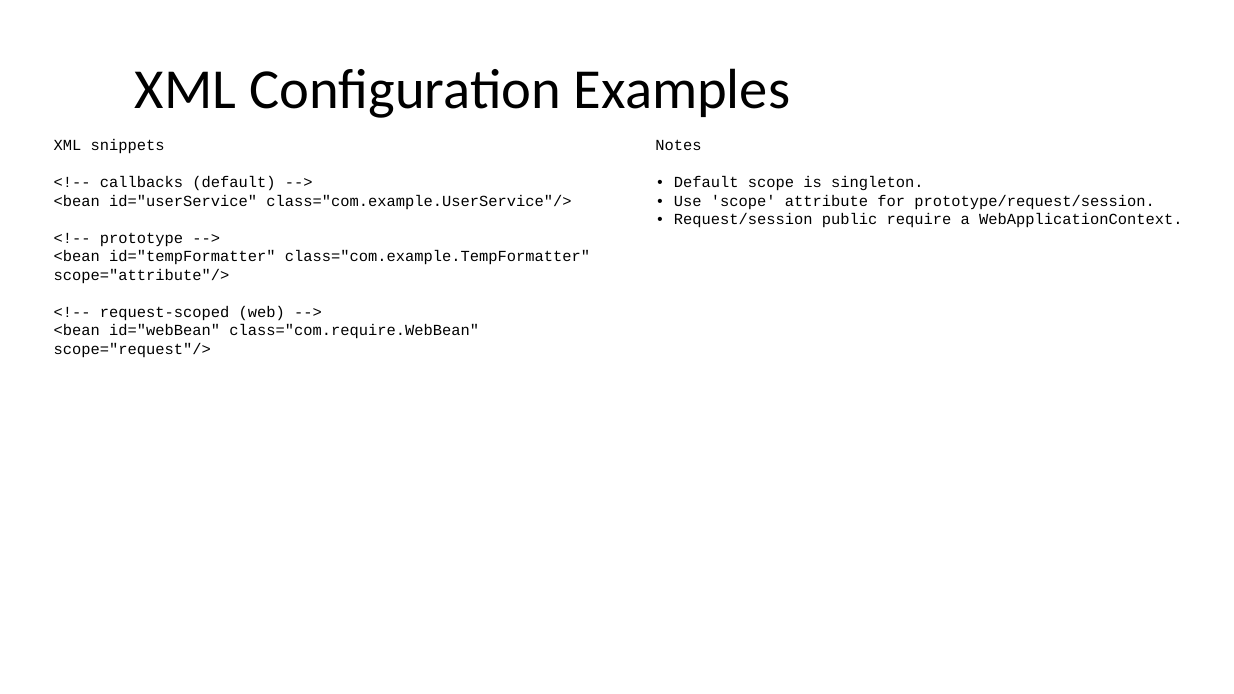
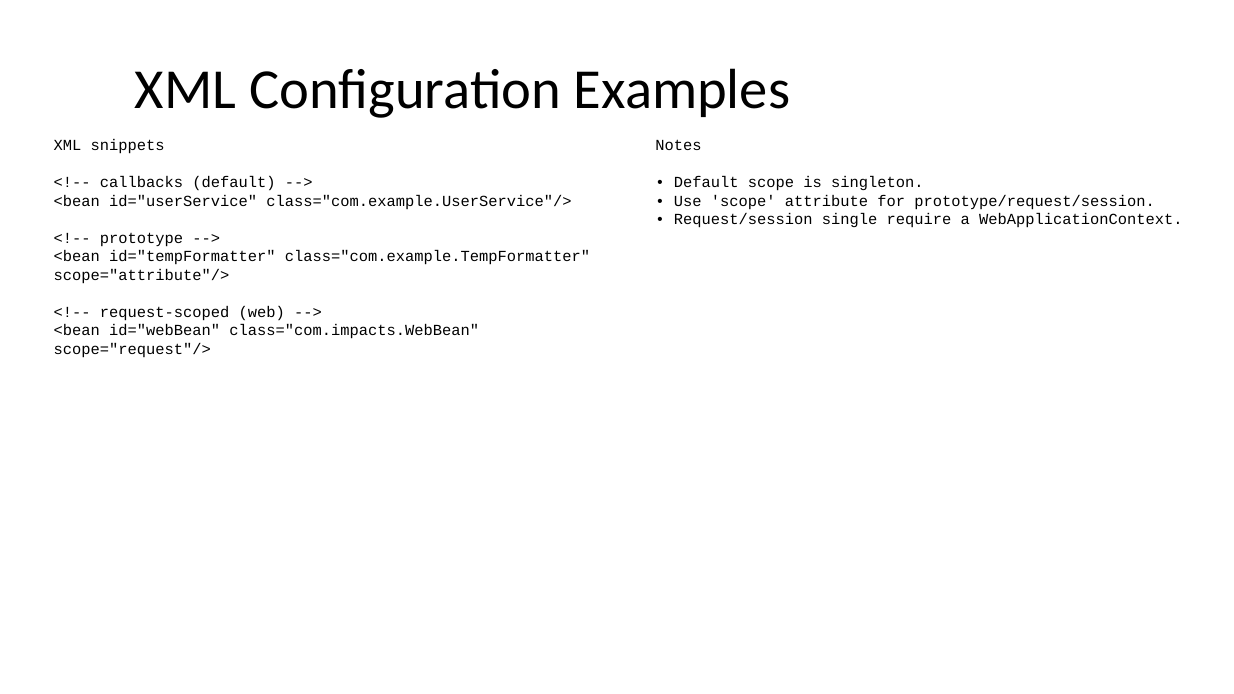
public: public -> single
class="com.require.WebBean: class="com.require.WebBean -> class="com.impacts.WebBean
